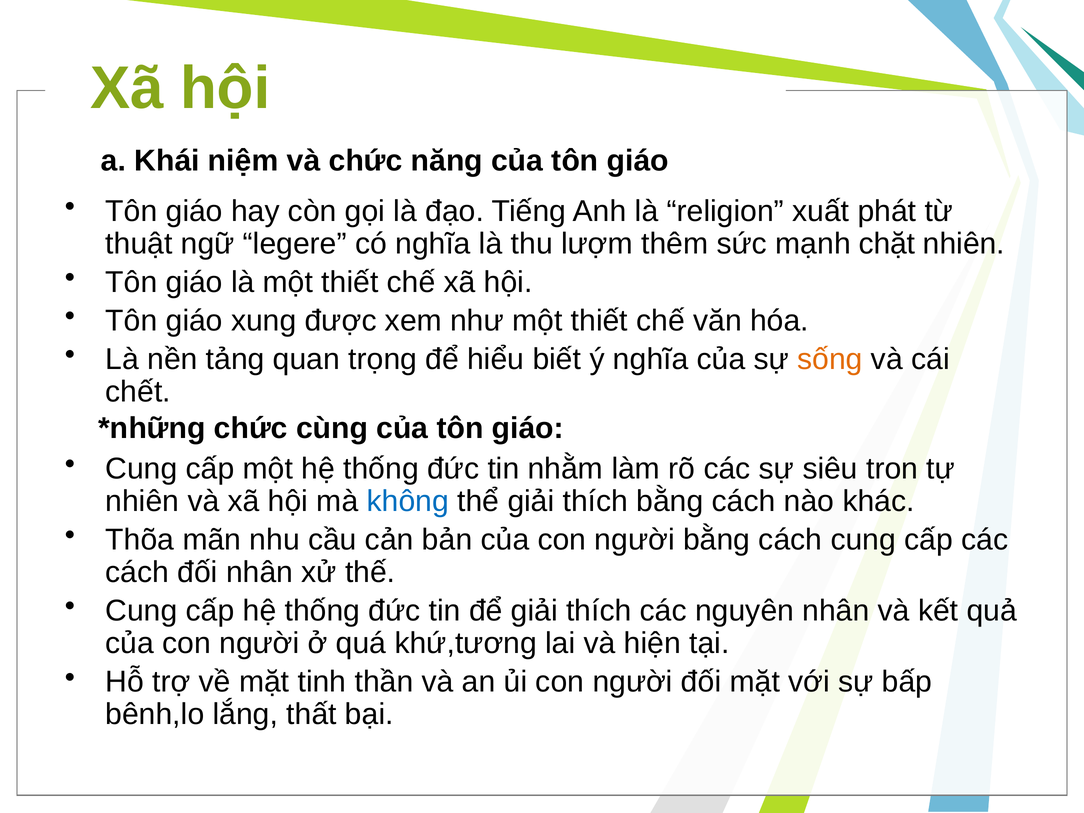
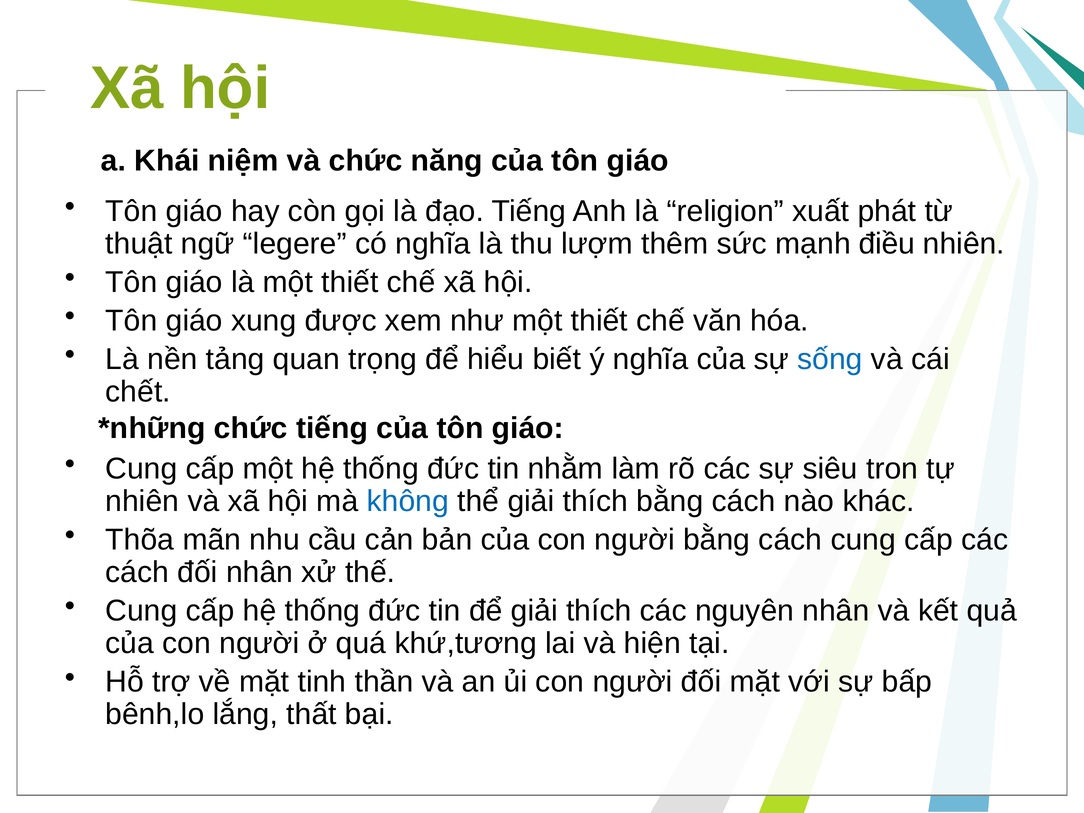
chặt: chặt -> điều
sống colour: orange -> blue
chức cùng: cùng -> tiếng
